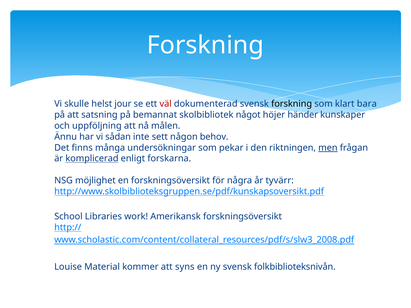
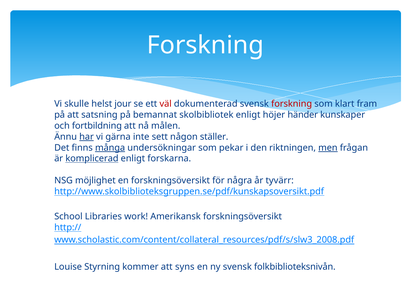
forskning at (292, 104) colour: black -> red
bara: bara -> fram
skolbibliotek något: något -> enligt
uppföljning: uppföljning -> fortbildning
har underline: none -> present
sådan: sådan -> gärna
behov: behov -> ställer
många underline: none -> present
Material: Material -> Styrning
